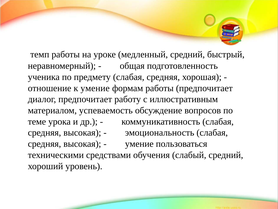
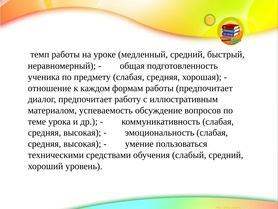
к умение: умение -> каждом
